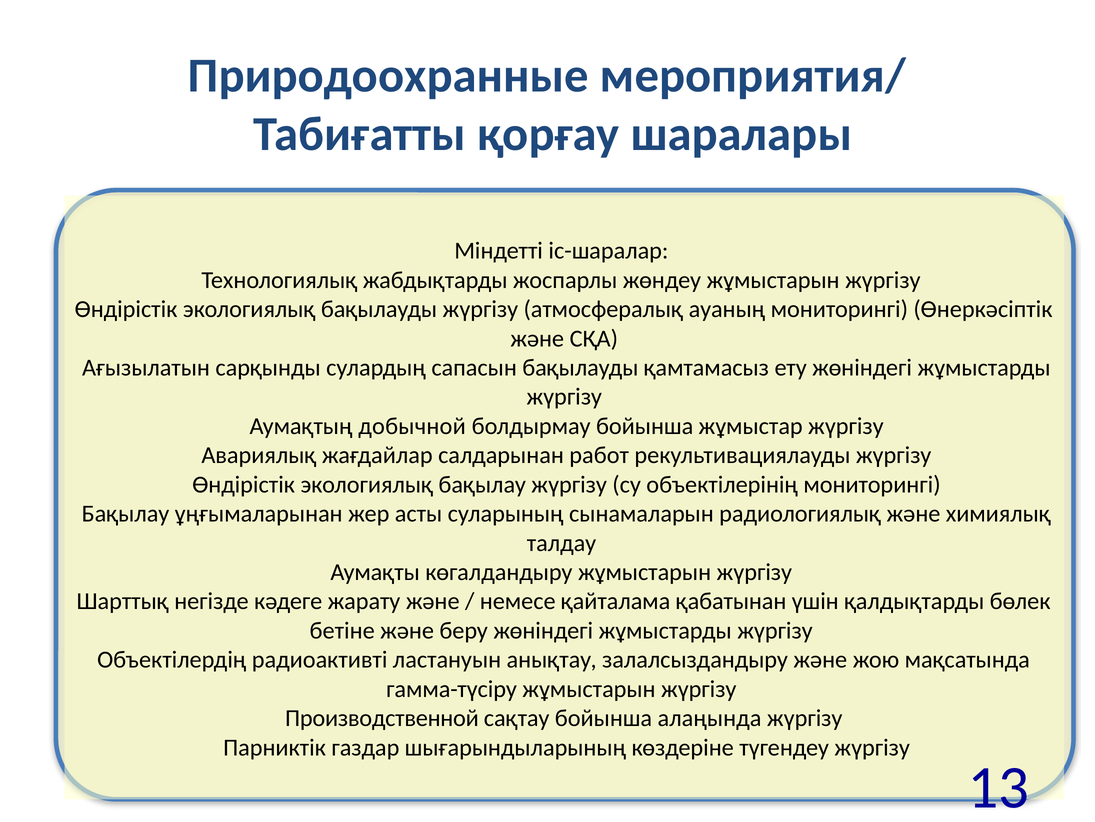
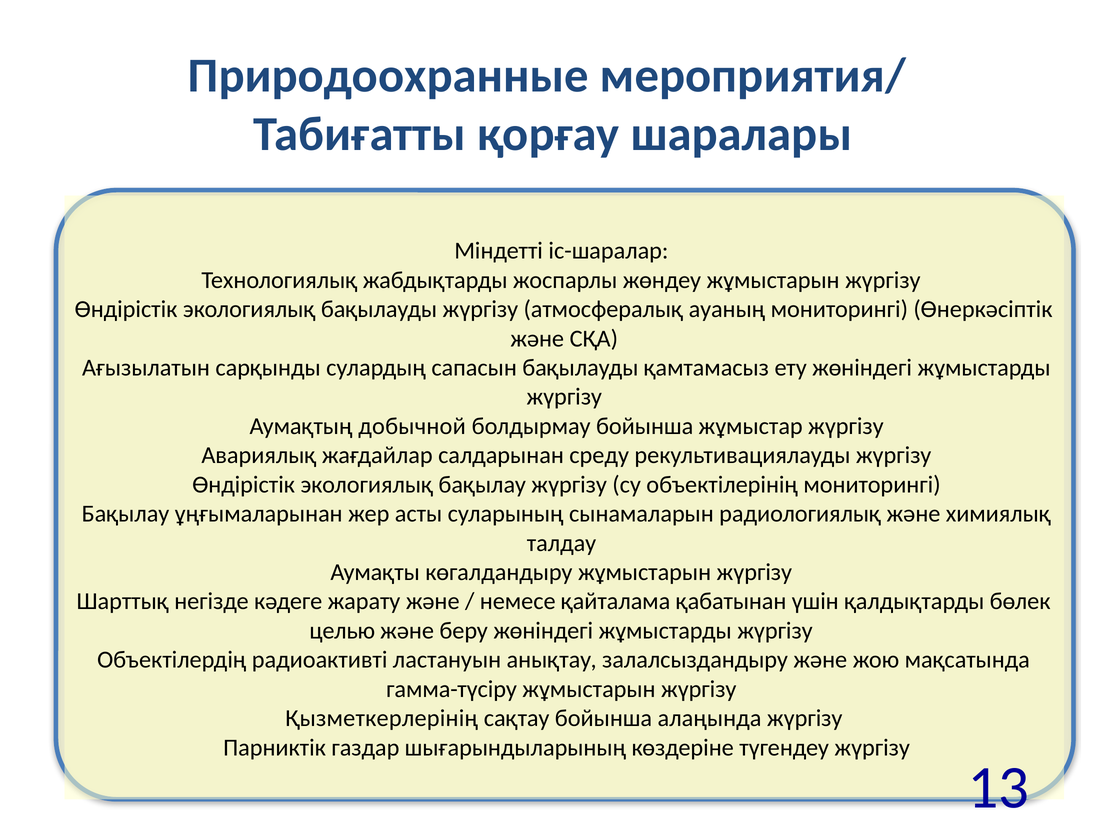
работ: работ -> среду
бетіне: бетіне -> целью
Производственной: Производственной -> Қызметкерлерінің
